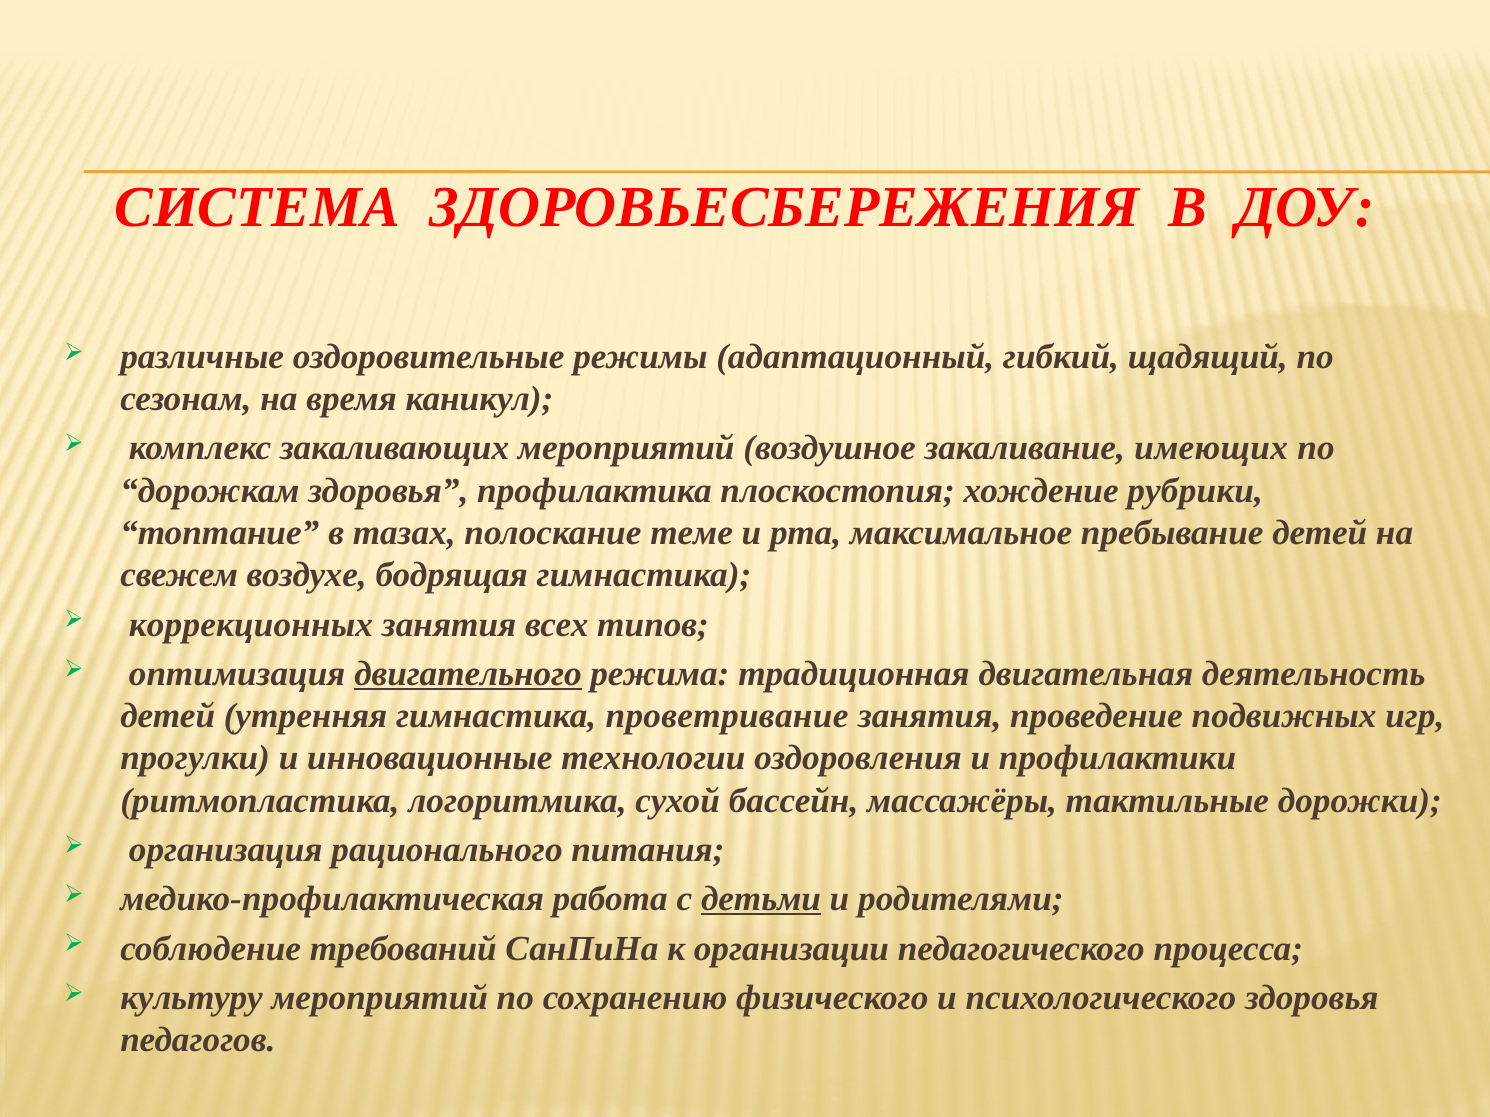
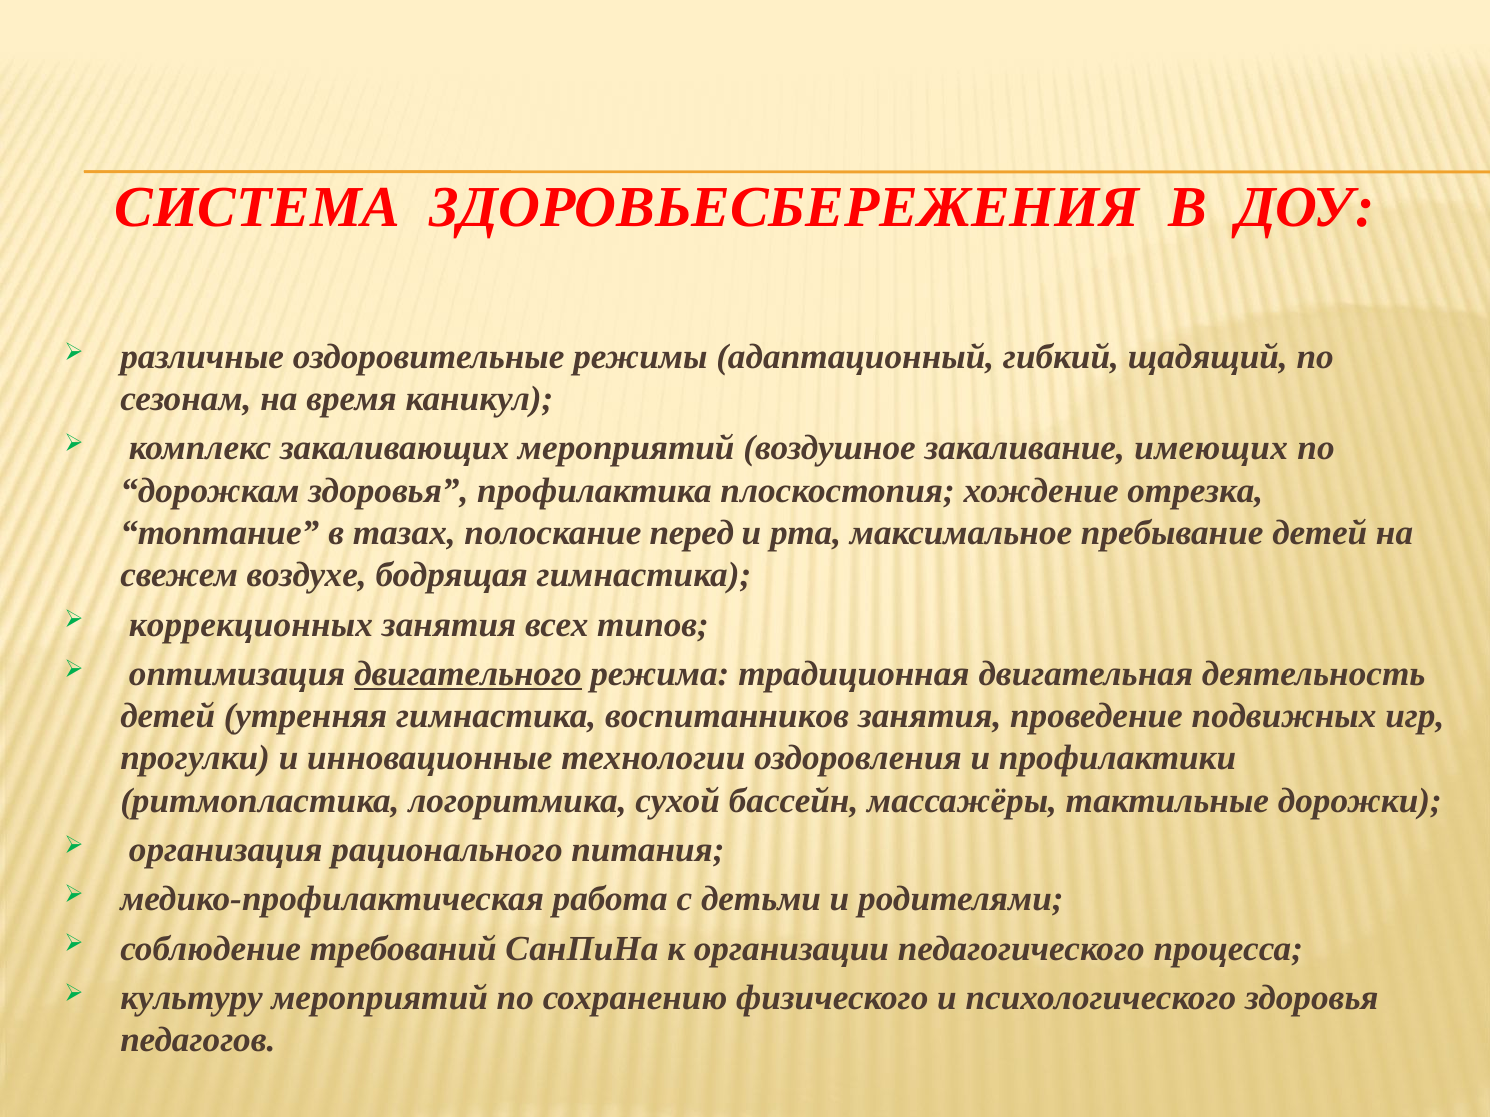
рубрики: рубрики -> отрезка
теме: теме -> перед
проветривание: проветривание -> воспитанников
детьми underline: present -> none
